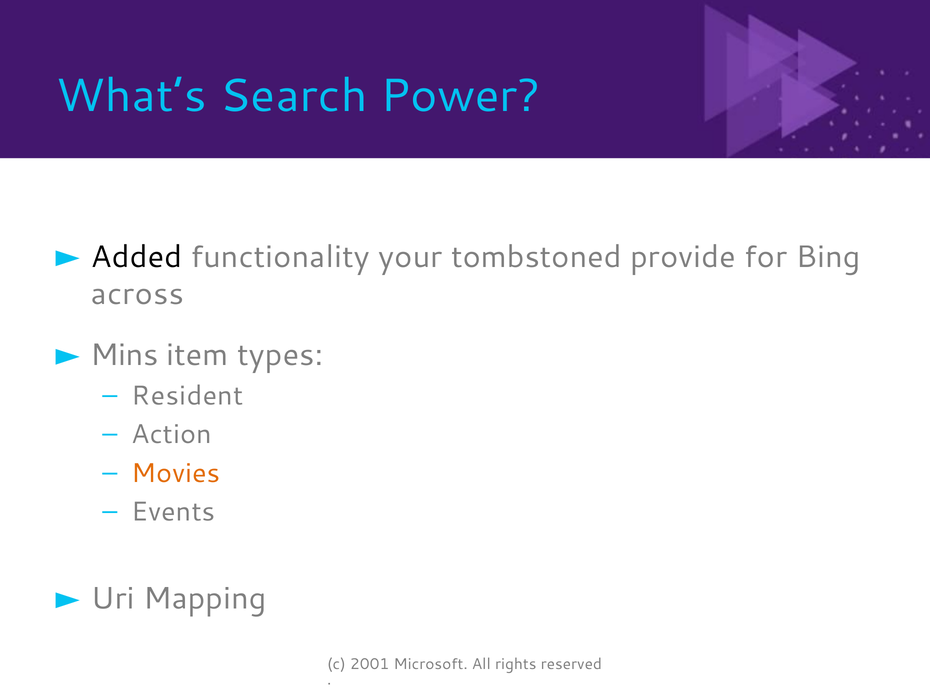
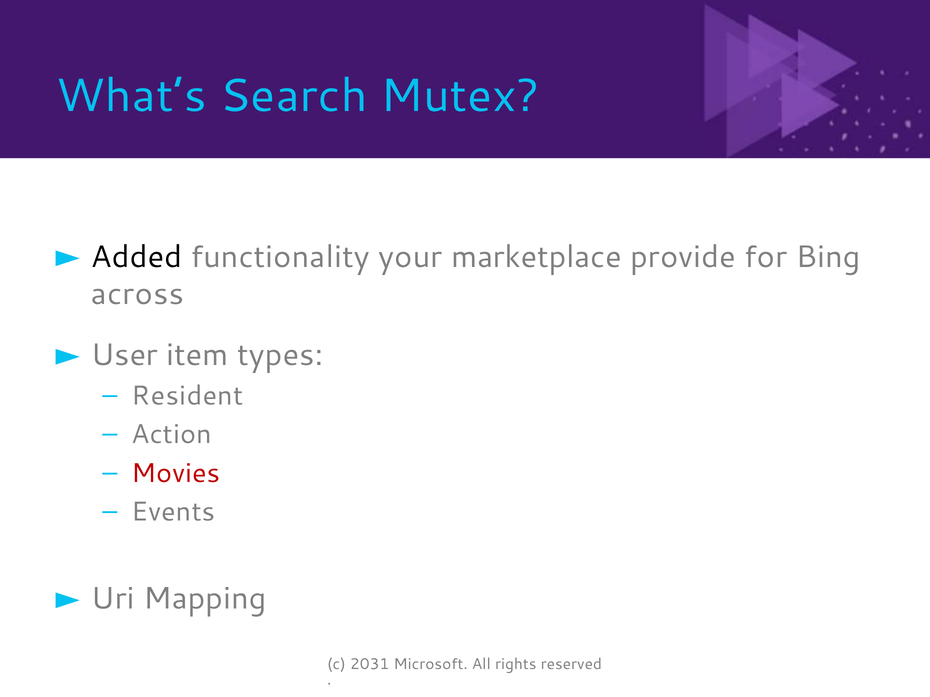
Power: Power -> Mutex
tombstoned: tombstoned -> marketplace
Mins: Mins -> User
Movies colour: orange -> red
2001: 2001 -> 2031
